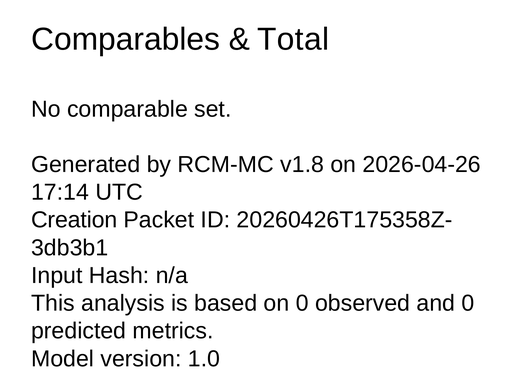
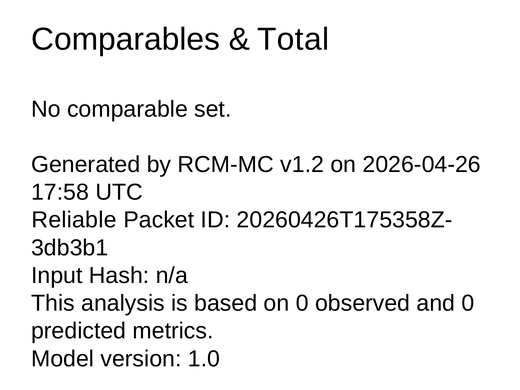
v1.8: v1.8 -> v1.2
17:14: 17:14 -> 17:58
Creation: Creation -> Reliable
